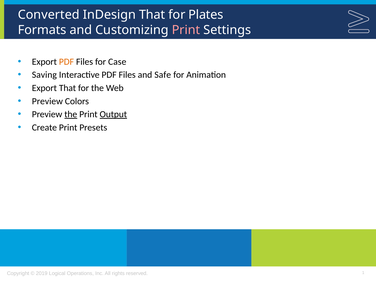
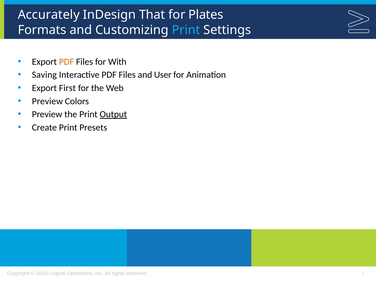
Converted: Converted -> Accurately
Print at (186, 30) colour: pink -> light blue
Case: Case -> With
Safe: Safe -> User
Export That: That -> First
the at (71, 114) underline: present -> none
